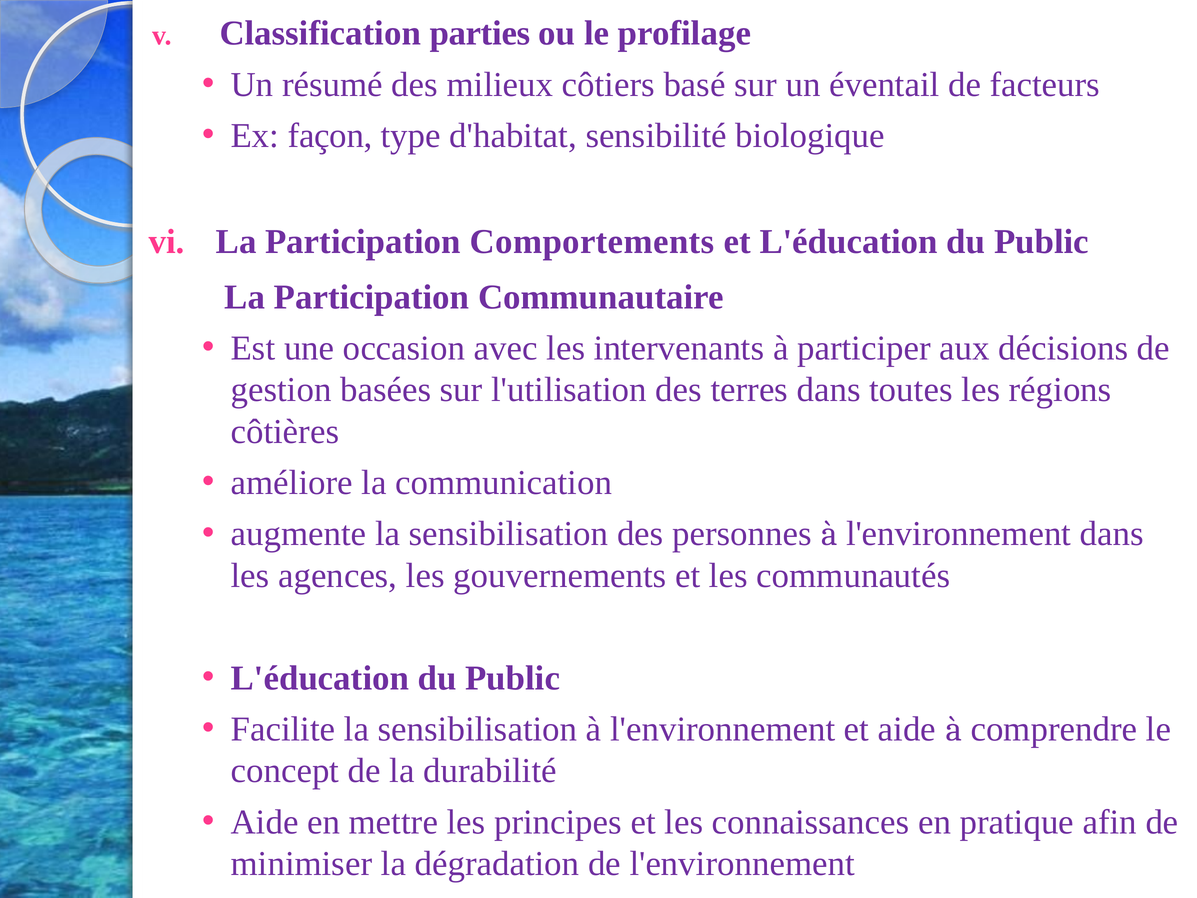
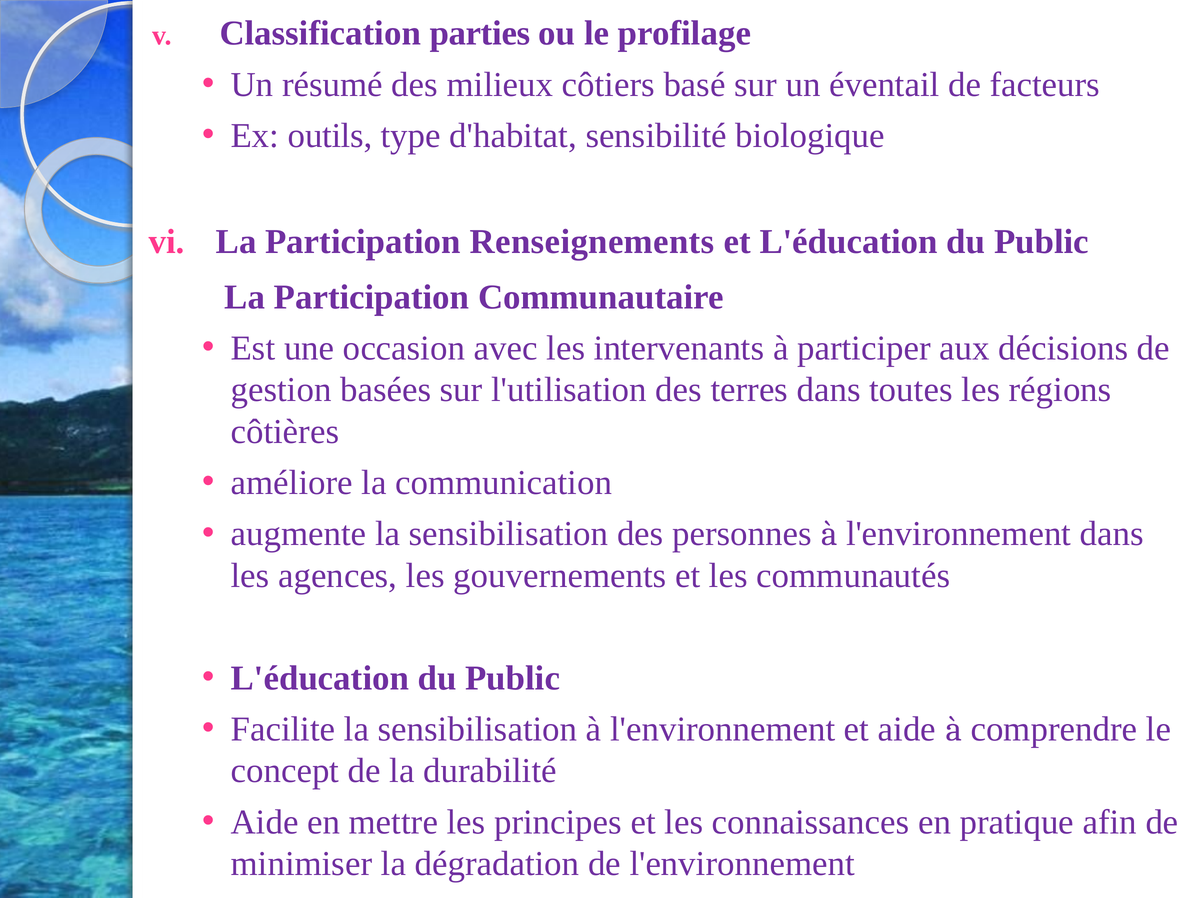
façon: façon -> outils
Comportements: Comportements -> Renseignements
